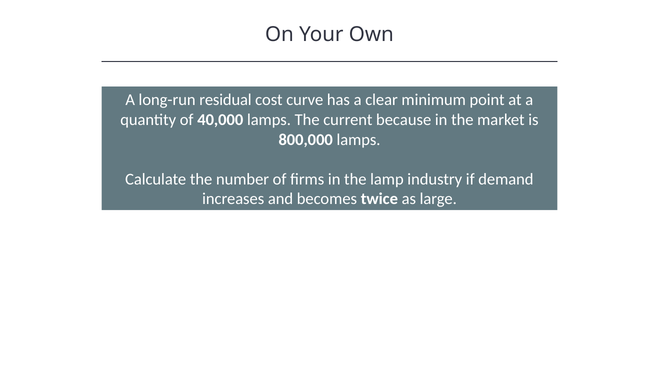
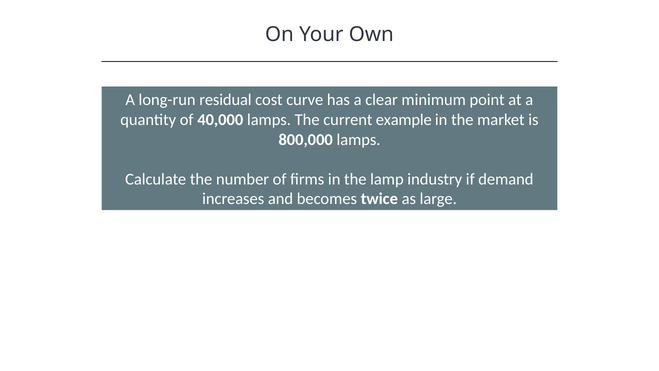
because: because -> example
